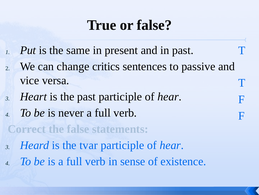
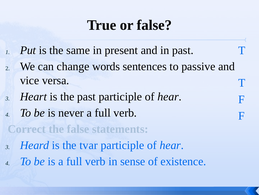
critics: critics -> words
